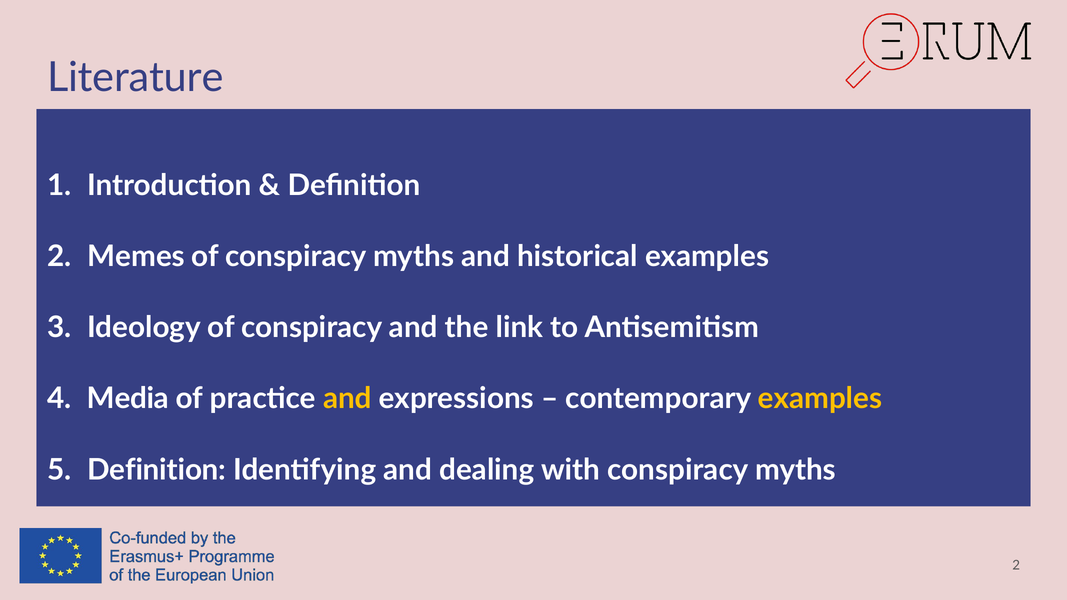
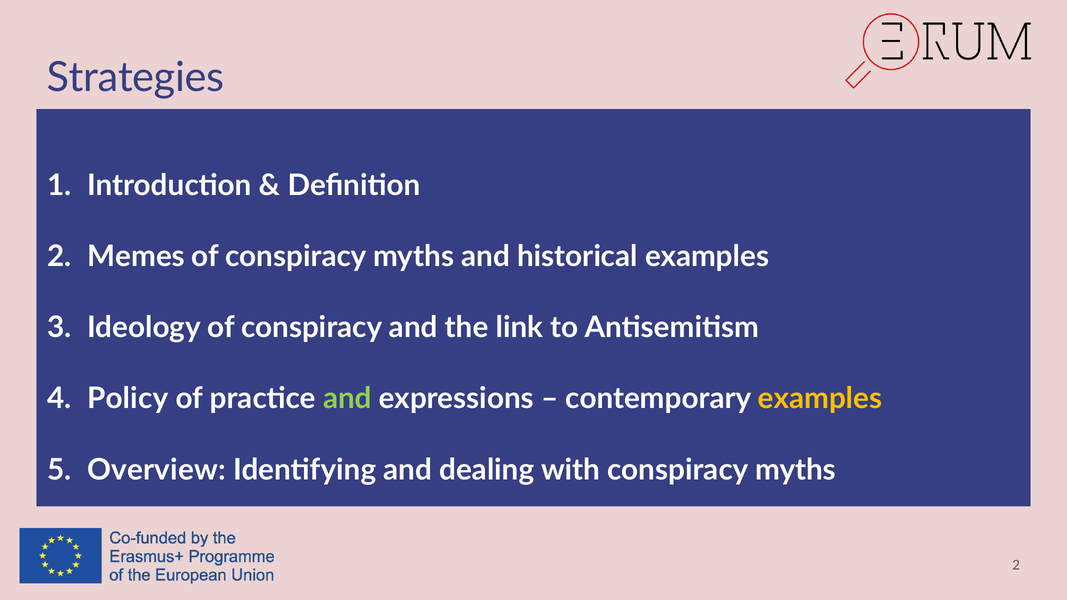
Literature: Literature -> Strategies
Media: Media -> Policy
and at (347, 399) colour: yellow -> light green
Definition at (157, 470): Definition -> Overview
